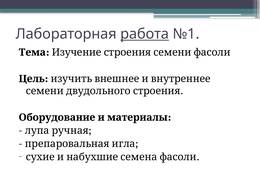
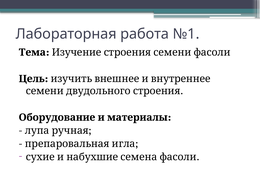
работа underline: present -> none
